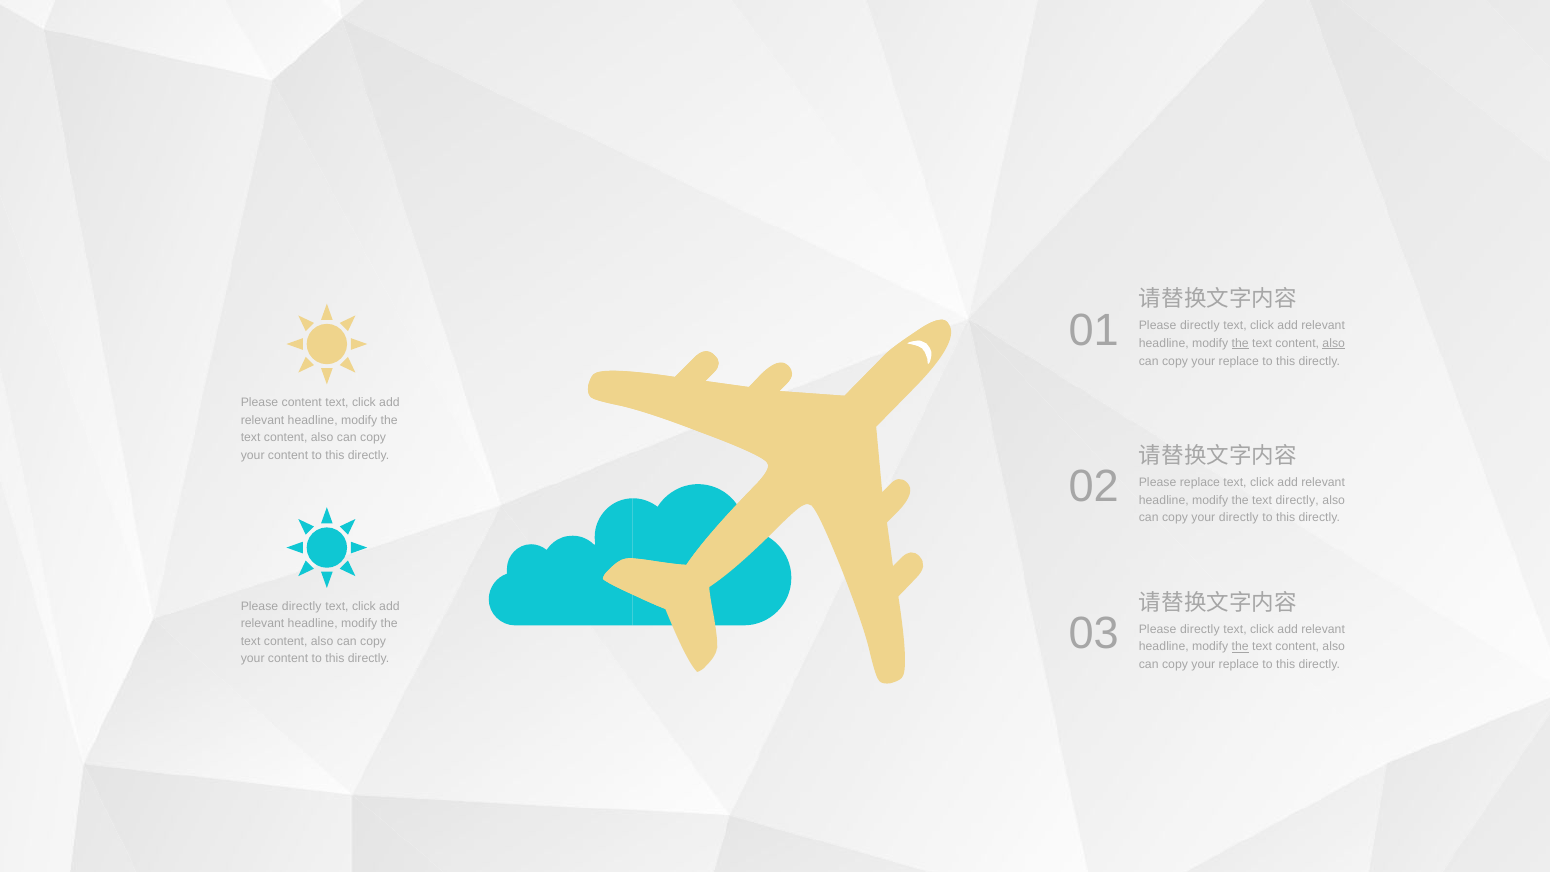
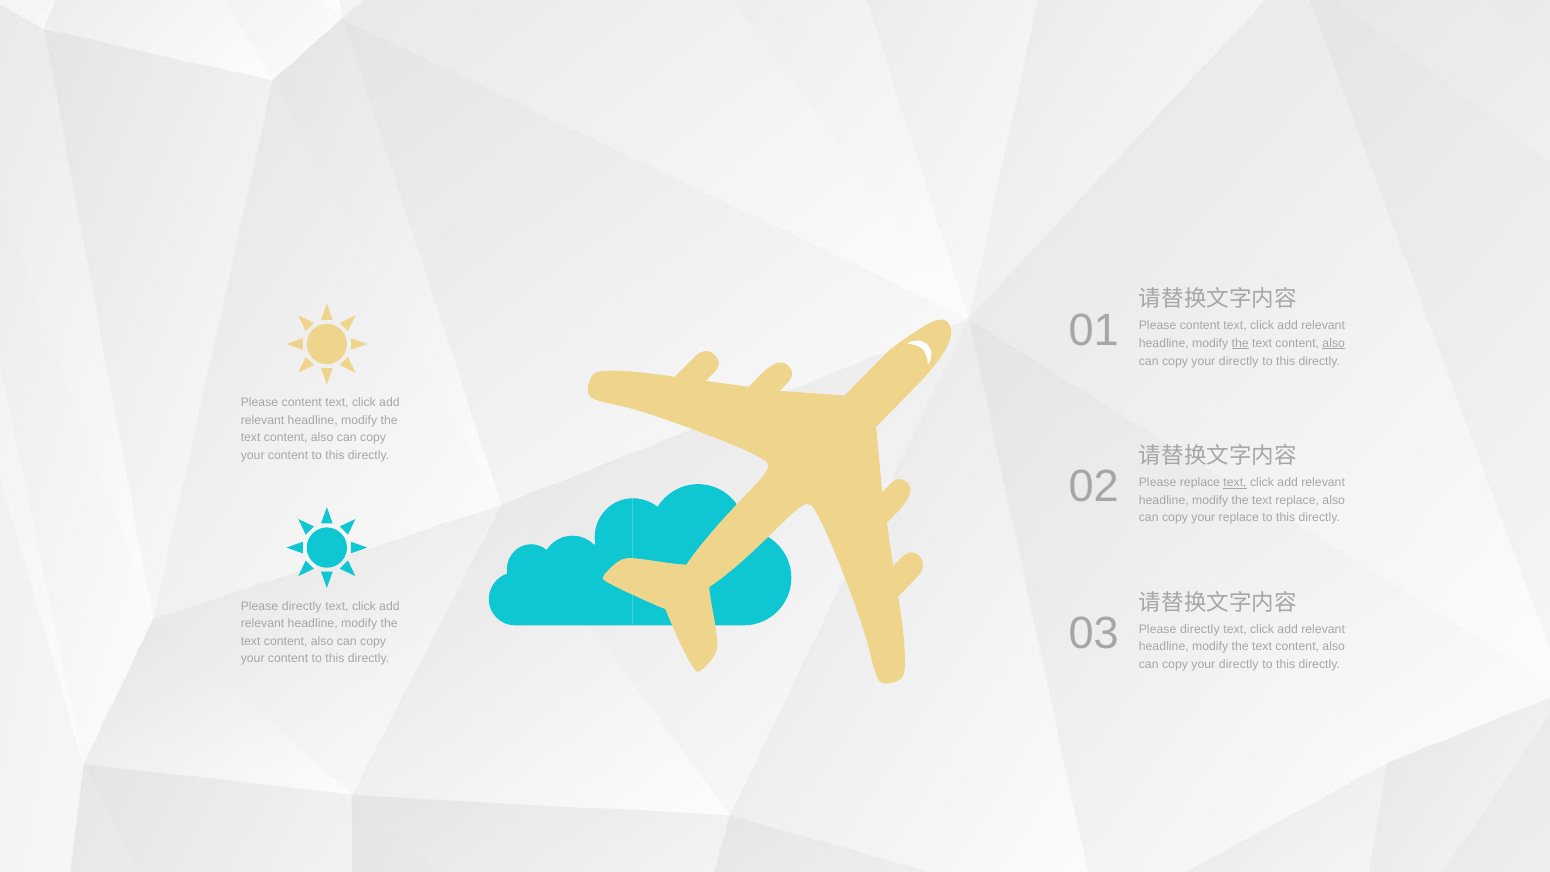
01 Please directly: directly -> content
replace at (1239, 361): replace -> directly
text at (1235, 483) underline: none -> present
text directly: directly -> replace
your directly: directly -> replace
the at (1240, 647) underline: present -> none
replace at (1239, 664): replace -> directly
